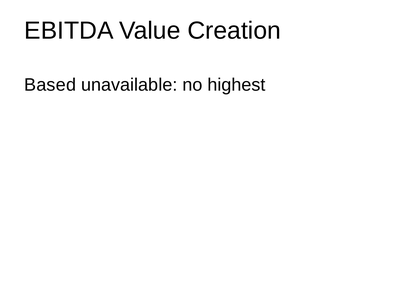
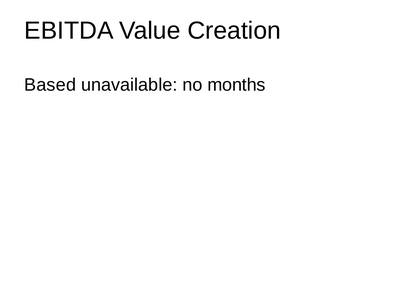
highest: highest -> months
